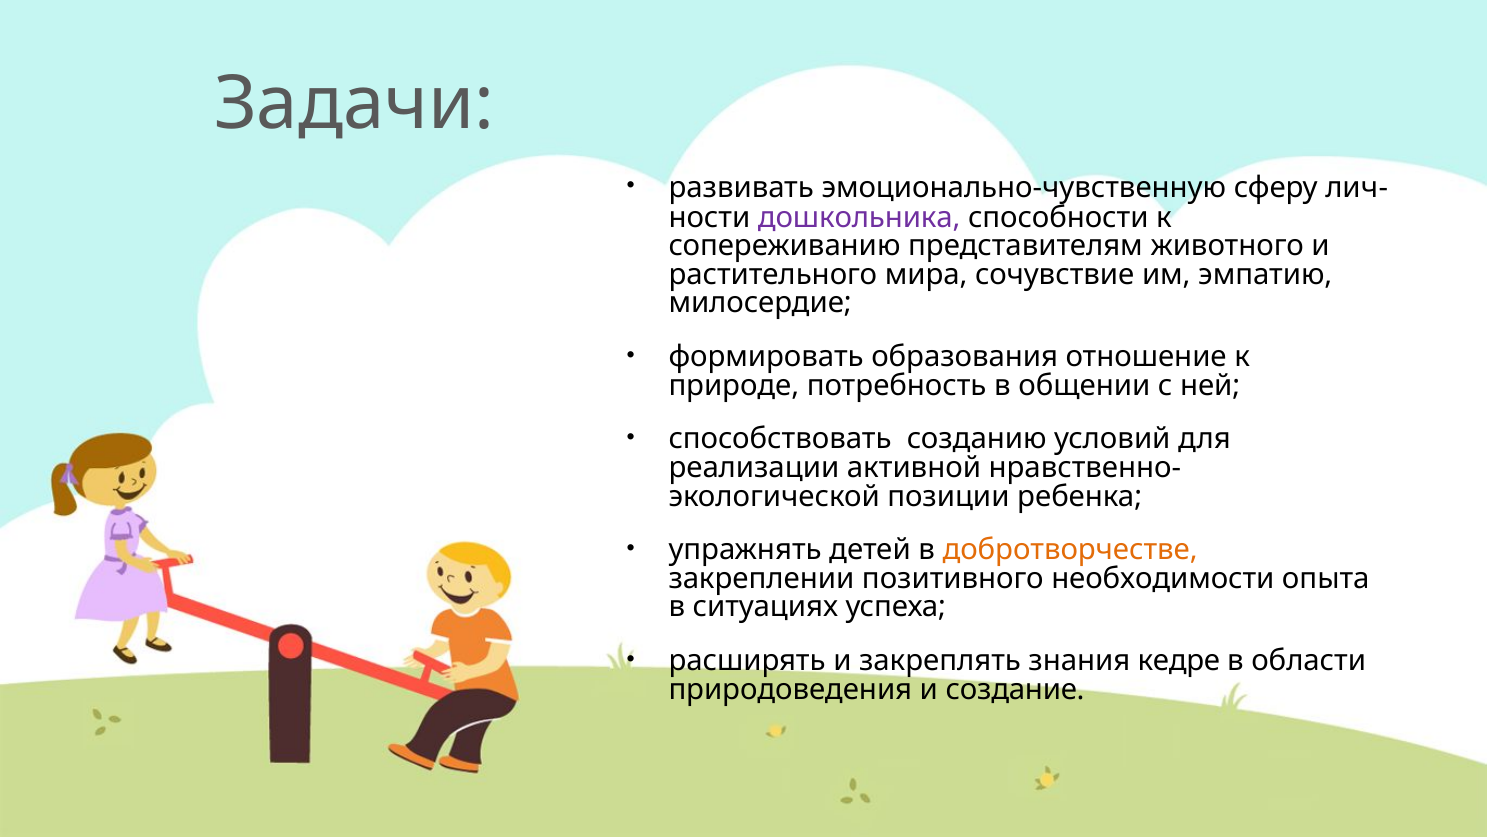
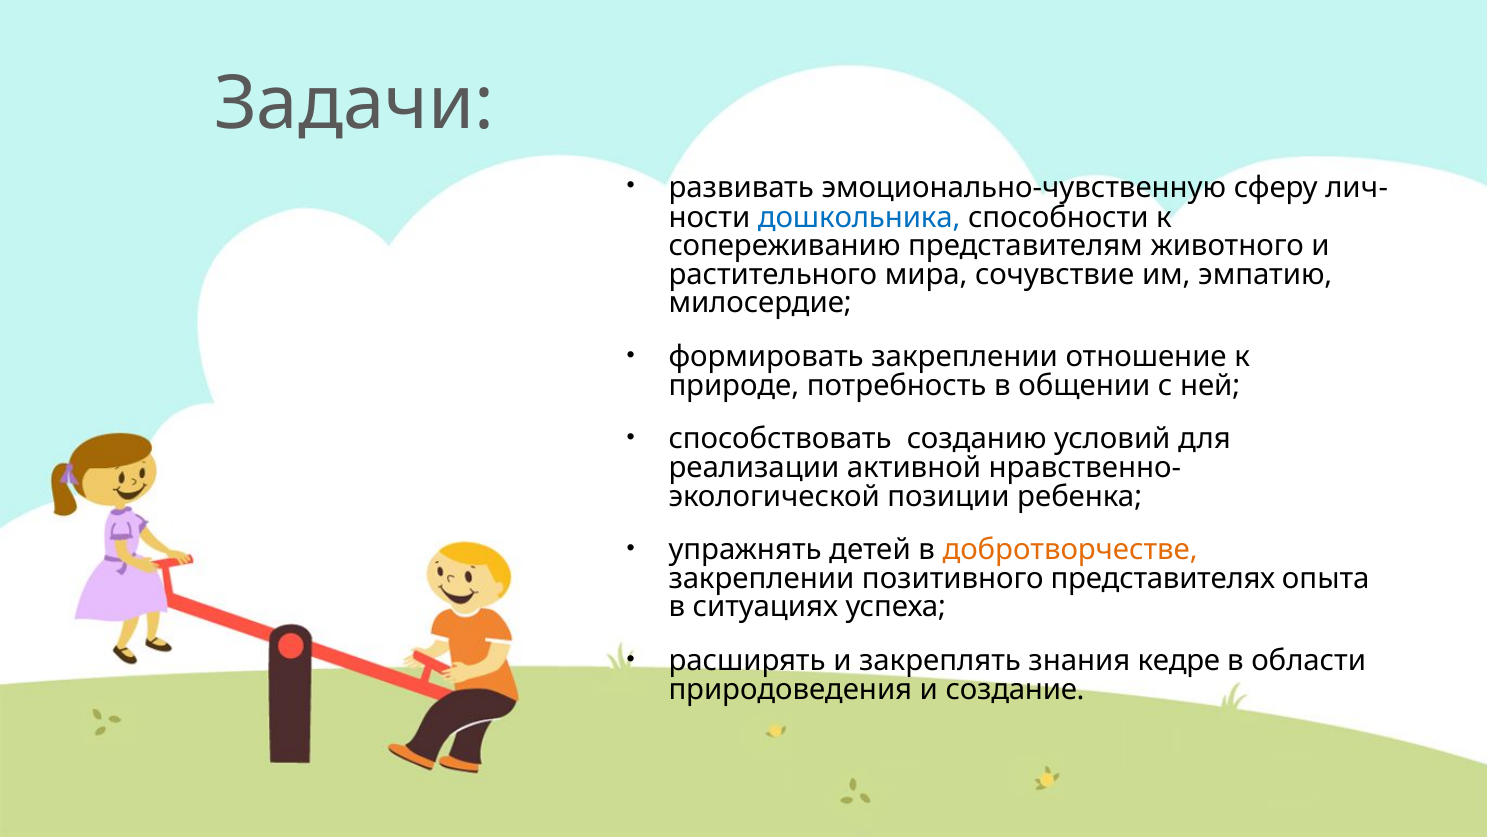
дошкольника colour: purple -> blue
формировать образования: образования -> закреплении
необходимости: необходимости -> представителях
